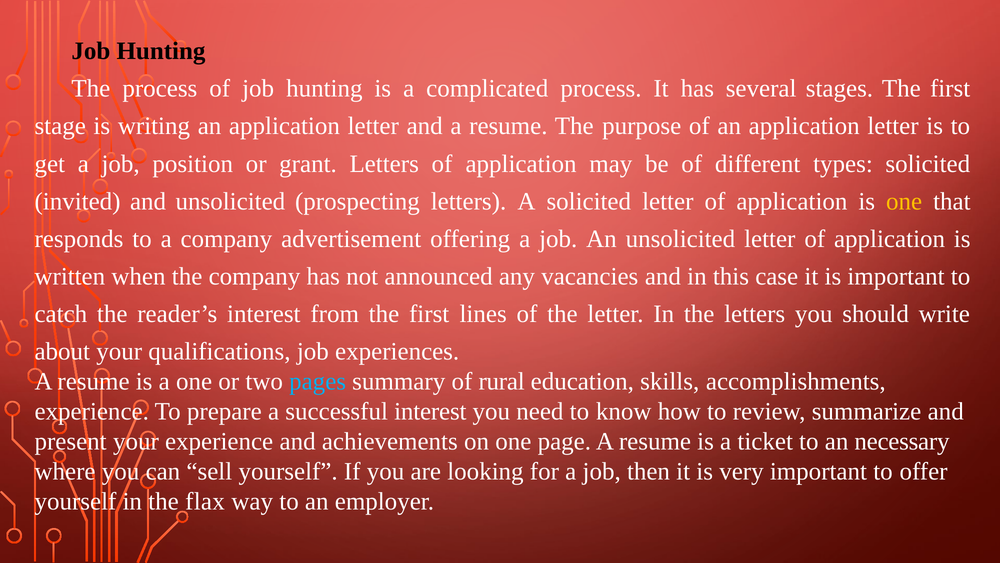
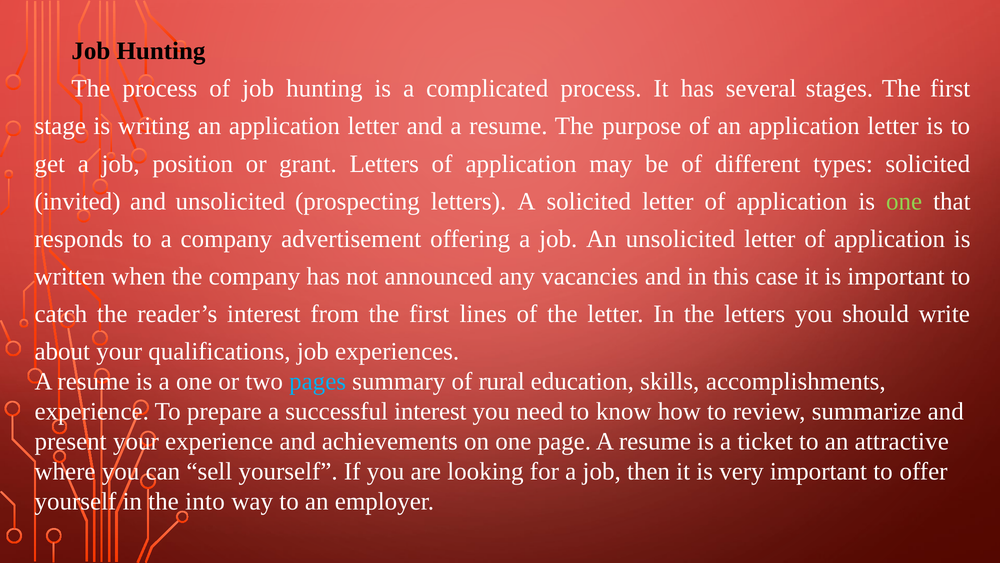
one at (904, 201) colour: yellow -> light green
necessary: necessary -> attractive
flax: flax -> into
